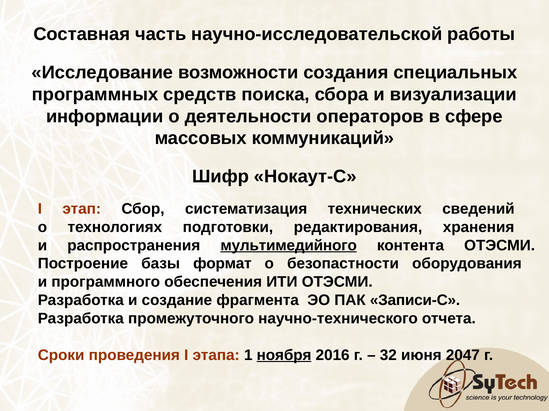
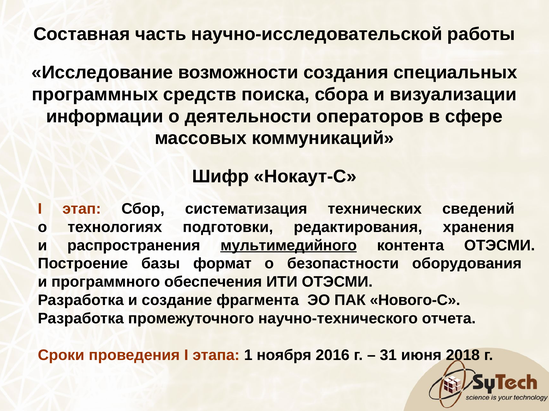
Записи-С: Записи-С -> Нового-С
ноября underline: present -> none
32: 32 -> 31
2047: 2047 -> 2018
